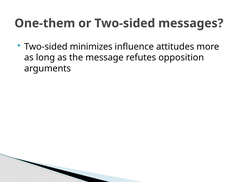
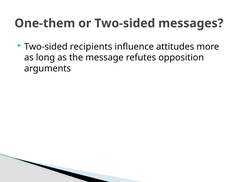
minimizes: minimizes -> recipients
